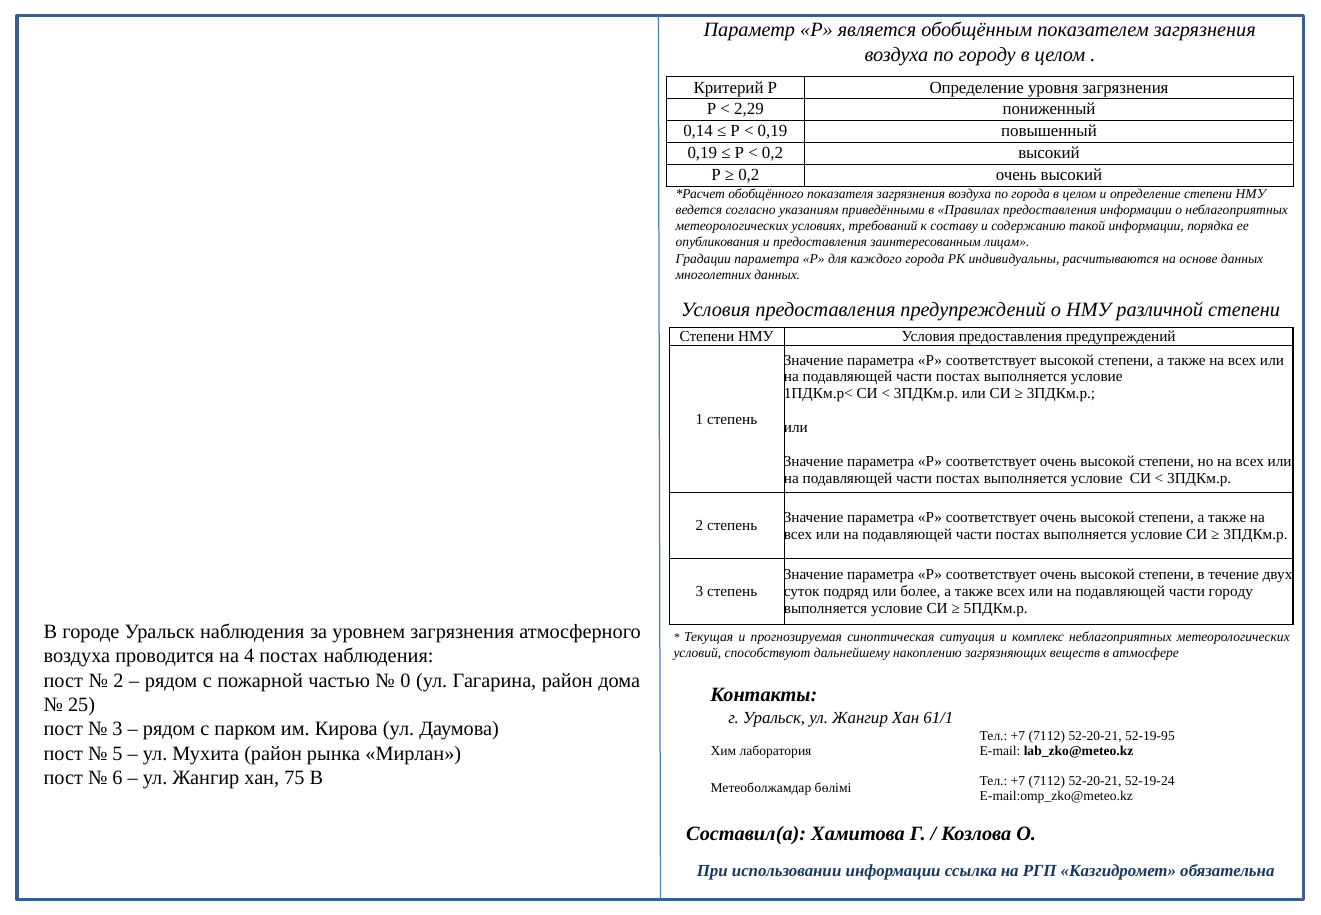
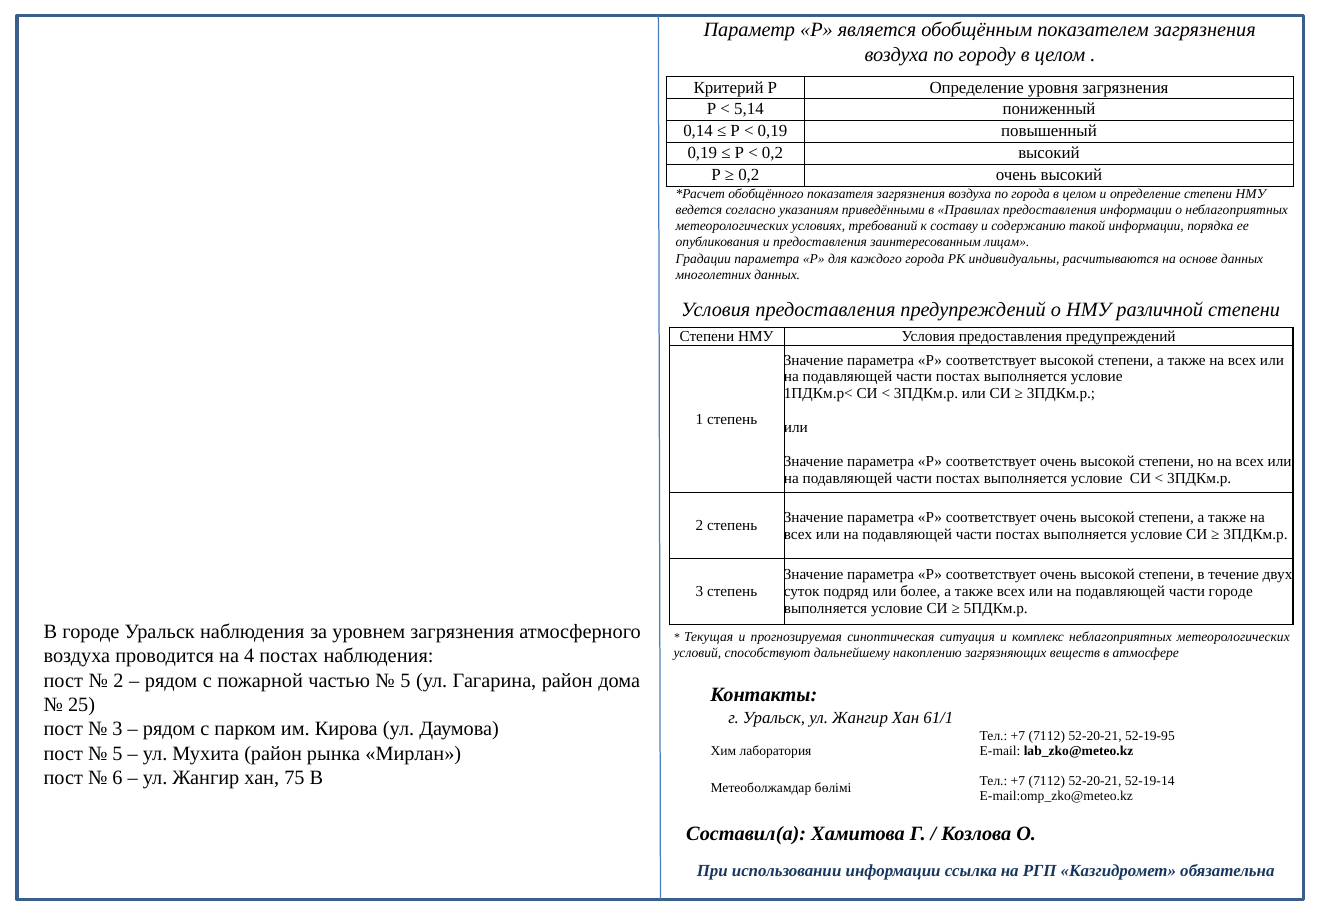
2,29: 2,29 -> 5,14
части городу: городу -> городе
0 at (405, 680): 0 -> 5
52-19-24: 52-19-24 -> 52-19-14
